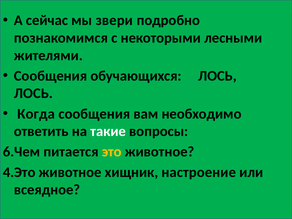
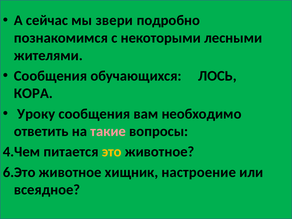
ЛОСЬ at (33, 93): ЛОСЬ -> КОРА
Когда: Когда -> Уроку
такие colour: white -> pink
6.Чем: 6.Чем -> 4.Чем
4.Это: 4.Это -> 6.Это
